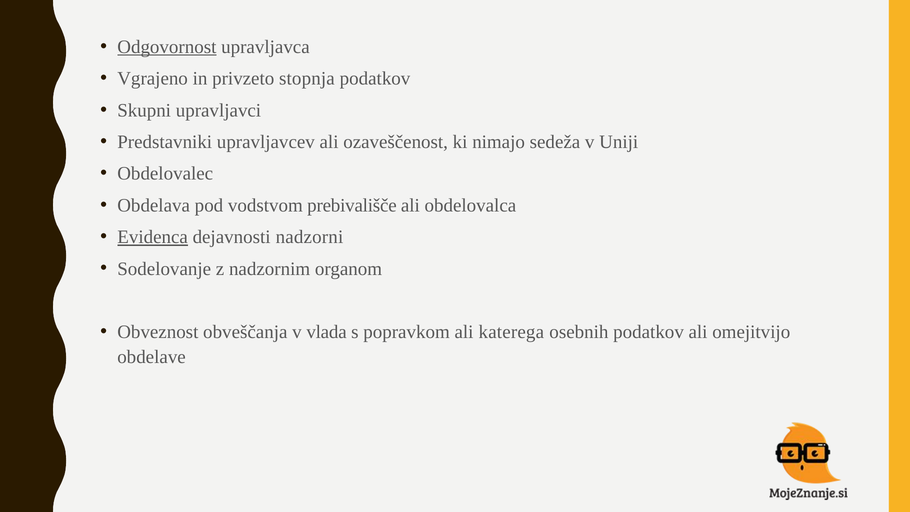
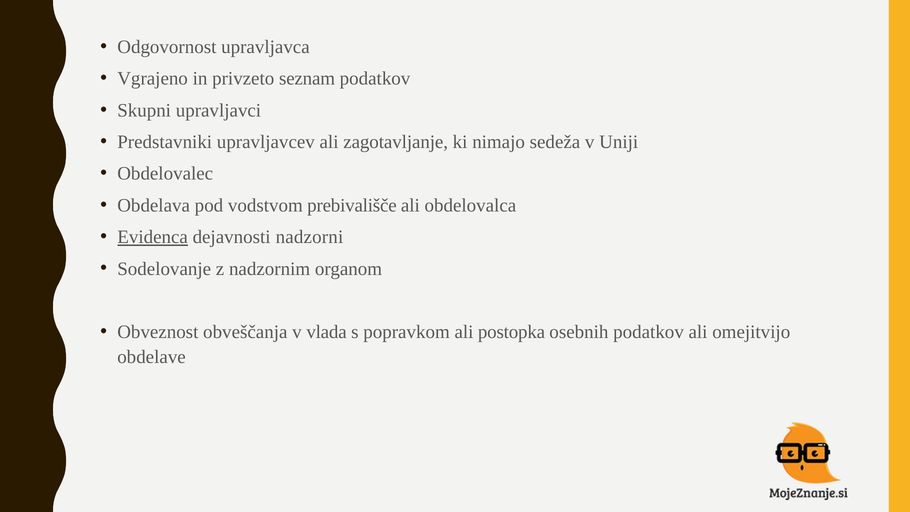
Odgovornost underline: present -> none
stopnja: stopnja -> seznam
ozaveščenost: ozaveščenost -> zagotavljanje
katerega: katerega -> postopka
